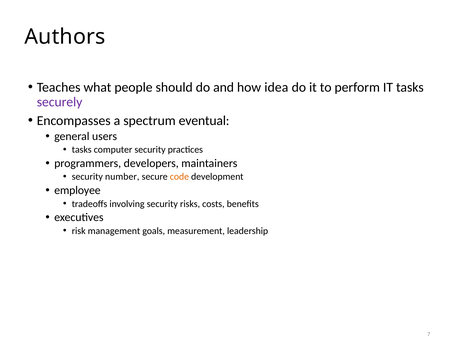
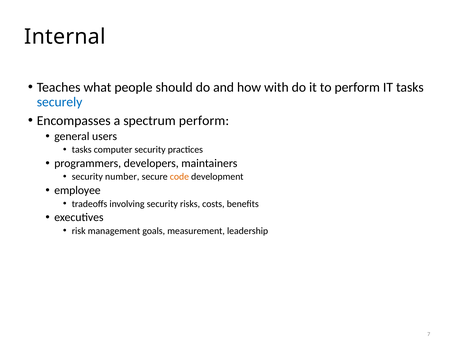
Authors: Authors -> Internal
idea: idea -> with
securely colour: purple -> blue
spectrum eventual: eventual -> perform
